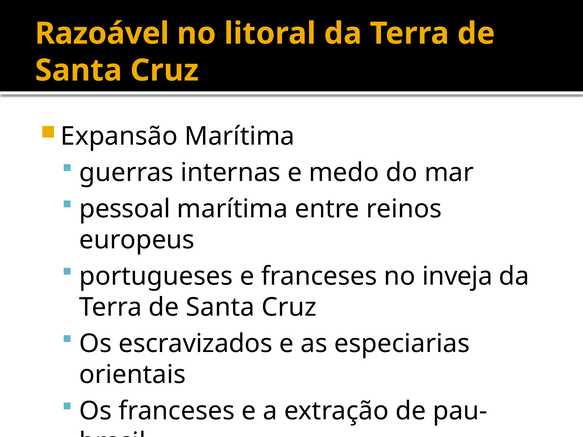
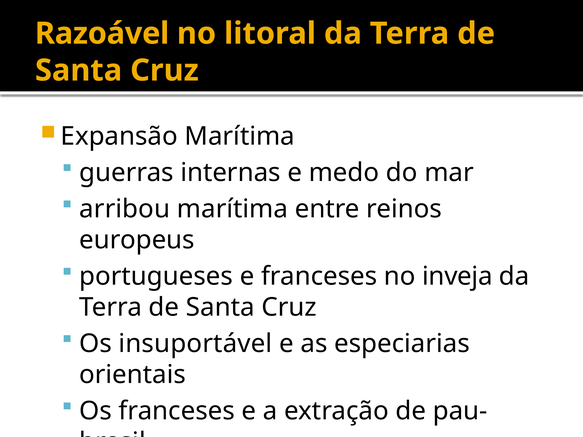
pessoal: pessoal -> arribou
escravizados: escravizados -> insuportável
